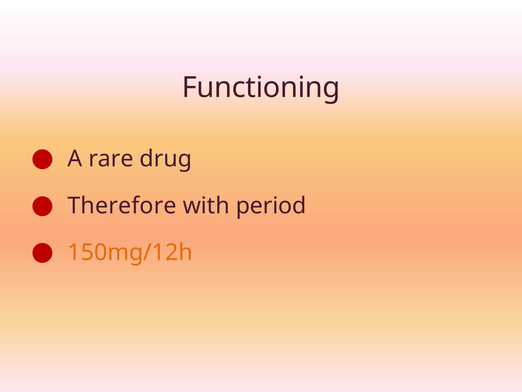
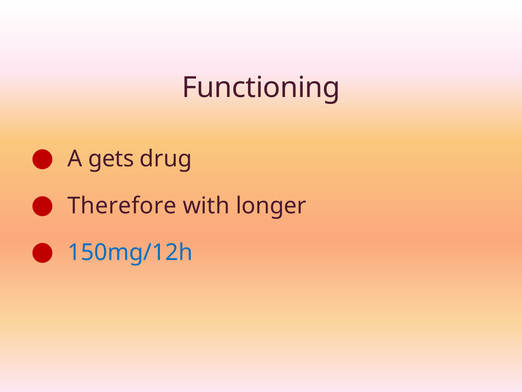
rare: rare -> gets
period: period -> longer
150mg/12h colour: orange -> blue
